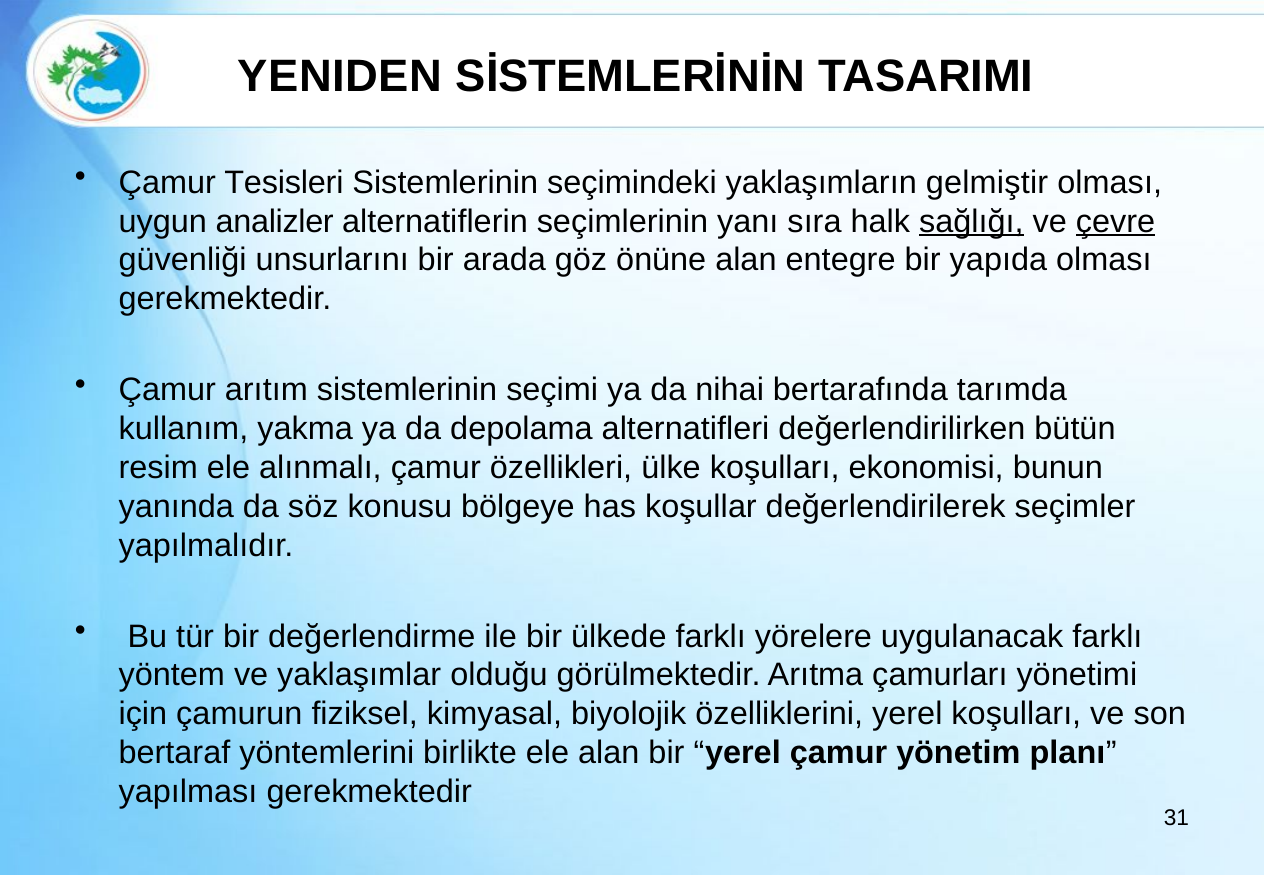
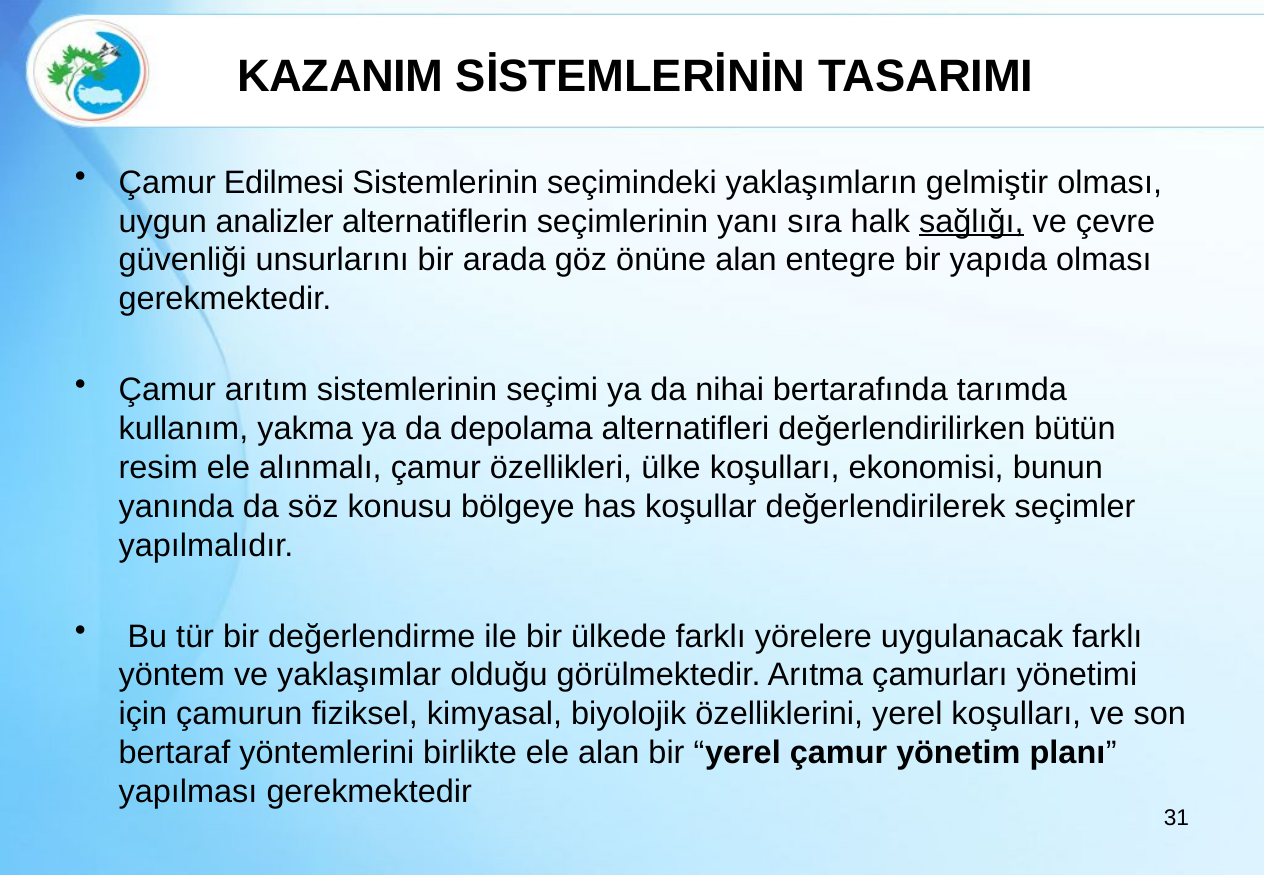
YENIDEN: YENIDEN -> KAZANIM
Tesisleri: Tesisleri -> Edilmesi
çevre underline: present -> none
